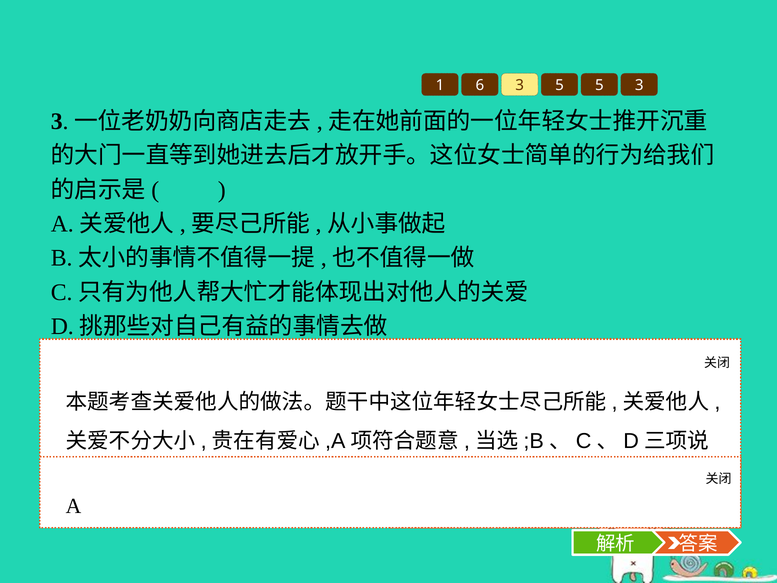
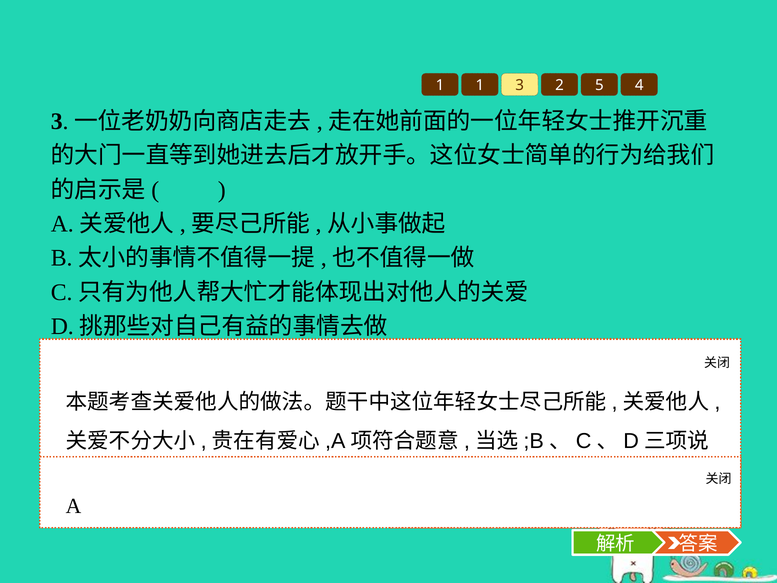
1 6: 6 -> 1
3 5: 5 -> 2
5 3: 3 -> 4
